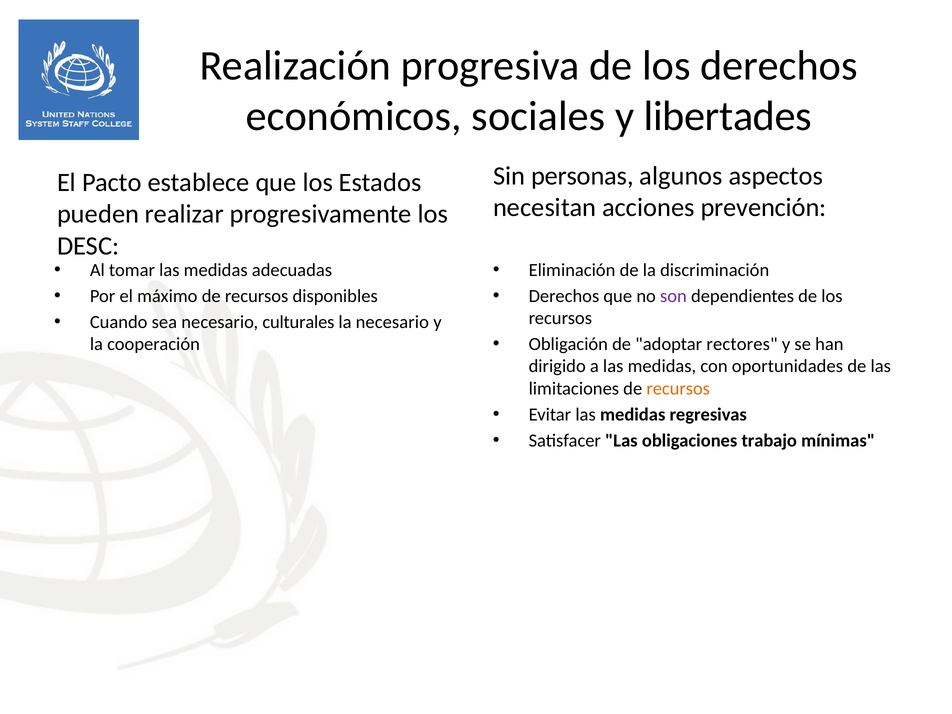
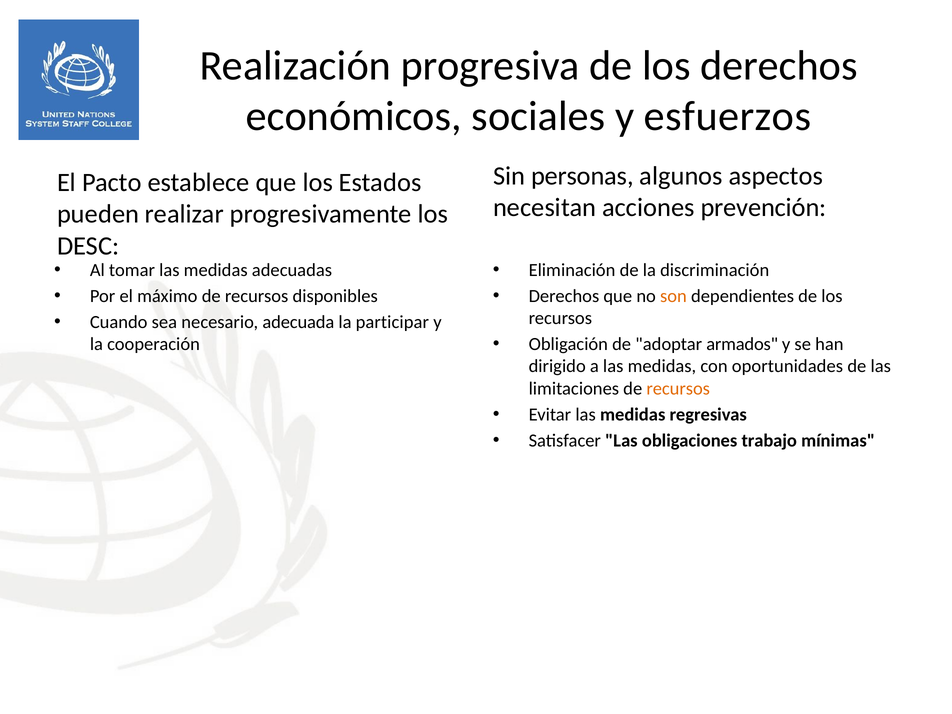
libertades: libertades -> esfuerzos
son colour: purple -> orange
culturales: culturales -> adecuada
la necesario: necesario -> participar
rectores: rectores -> armados
